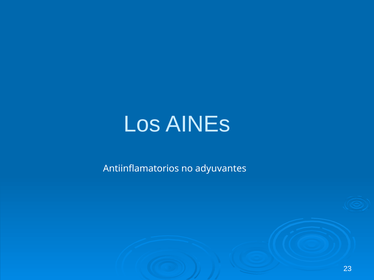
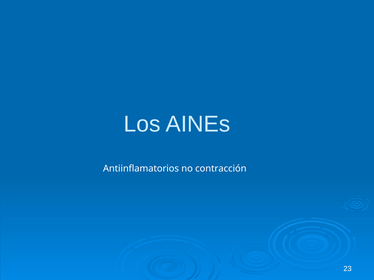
adyuvantes: adyuvantes -> contracción
